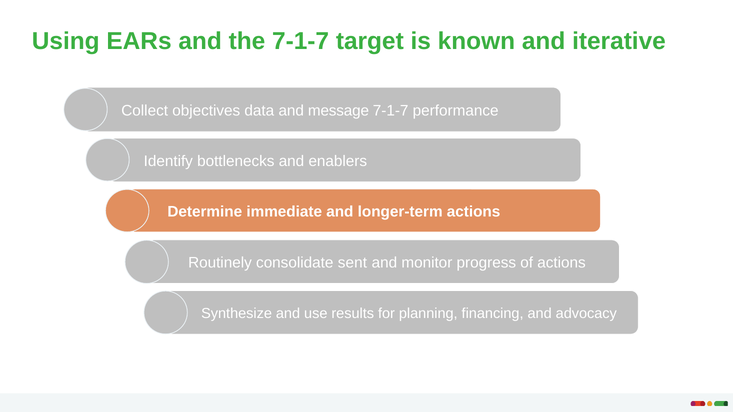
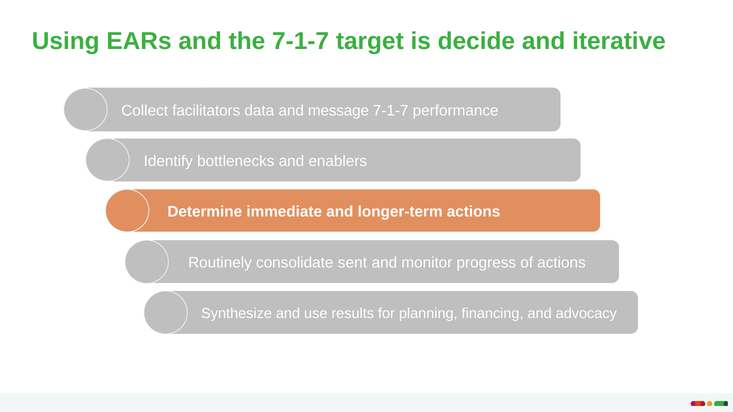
known: known -> decide
objectives: objectives -> facilitators
